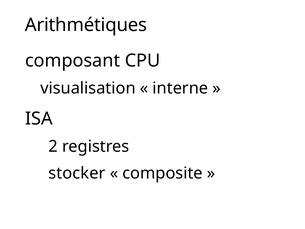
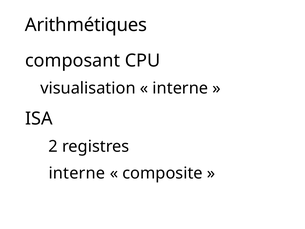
stocker at (77, 173): stocker -> interne
